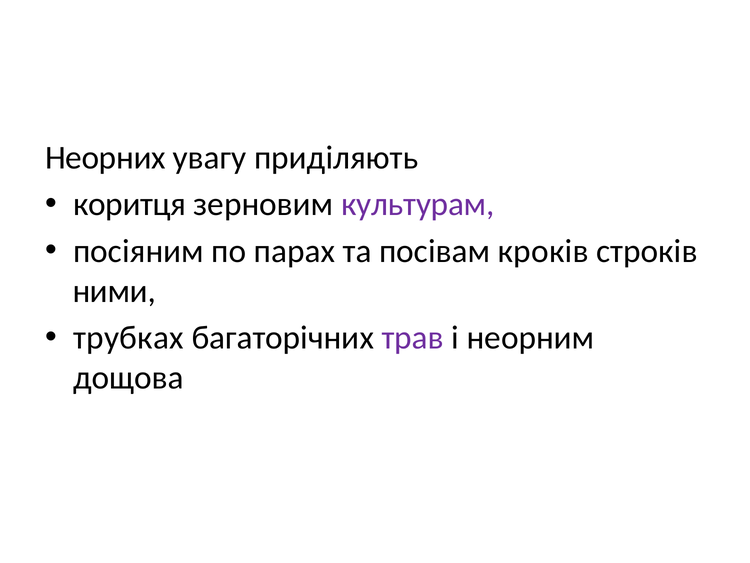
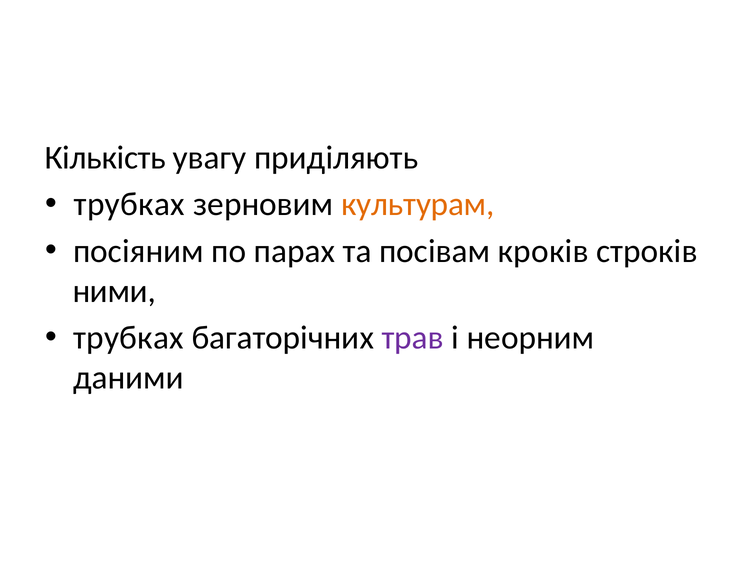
Неорних: Неорних -> Кількість
коритця at (130, 204): коритця -> трубках
культурам colour: purple -> orange
дощова: дощова -> даними
